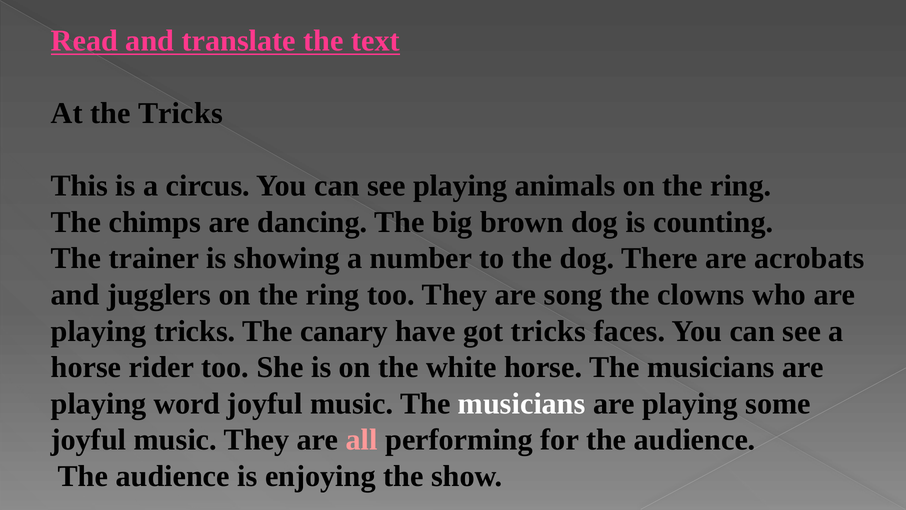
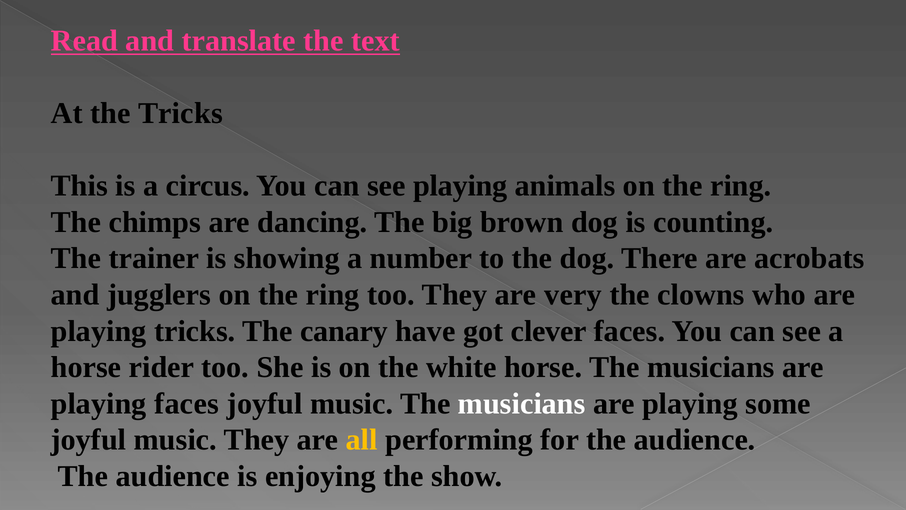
song: song -> very
got tricks: tricks -> clever
playing word: word -> faces
all colour: pink -> yellow
